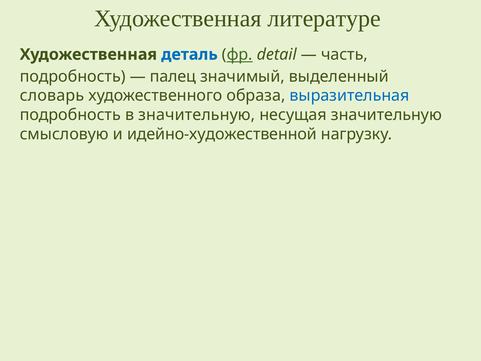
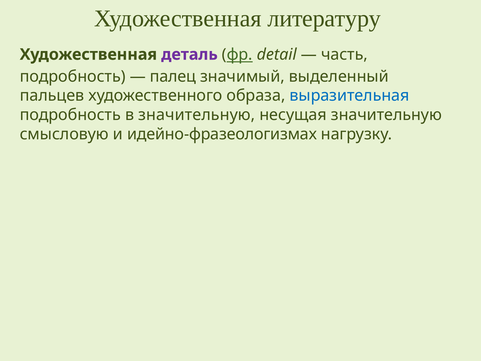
литературе: литературе -> литературу
деталь colour: blue -> purple
словарь: словарь -> пальцев
идейно-художественной: идейно-художественной -> идейно-фразеологизмах
